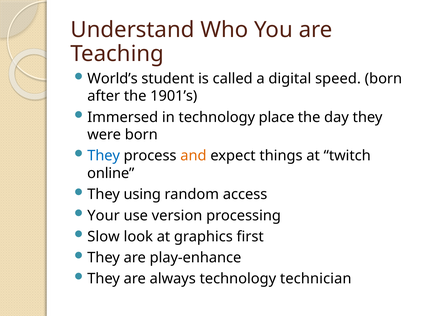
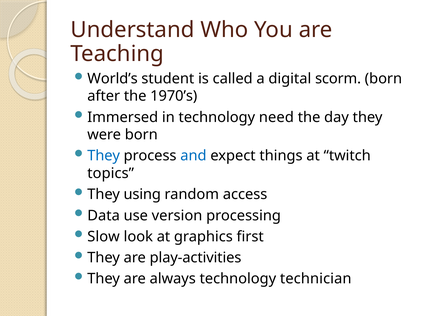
speed: speed -> scorm
1901’s: 1901’s -> 1970’s
place: place -> need
and colour: orange -> blue
online: online -> topics
Your: Your -> Data
play-enhance: play-enhance -> play-activities
